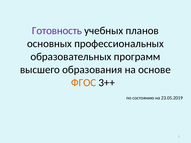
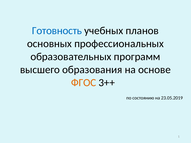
Готовность colour: purple -> blue
